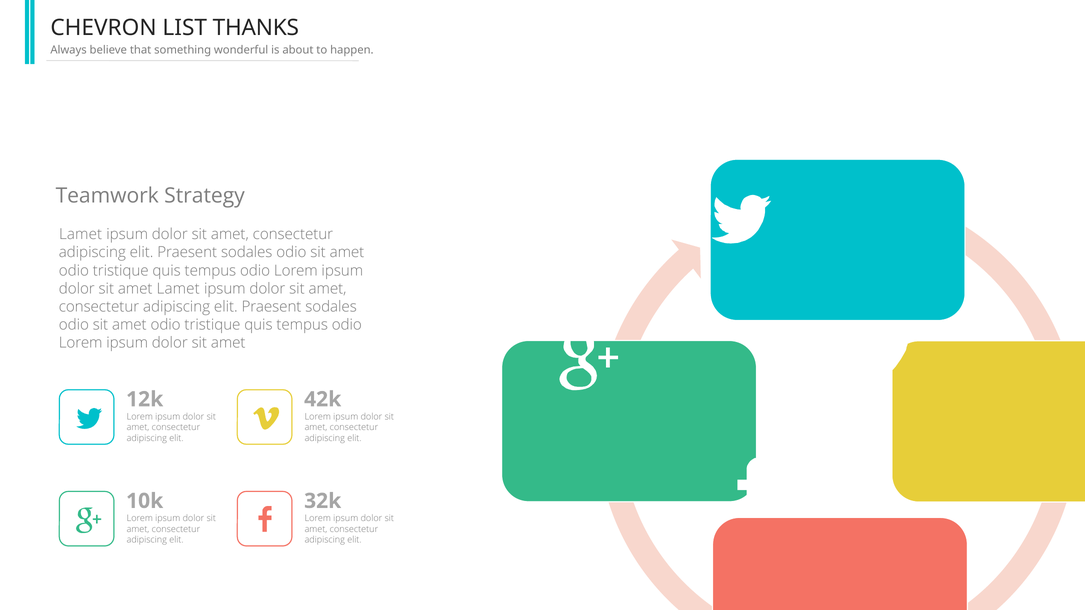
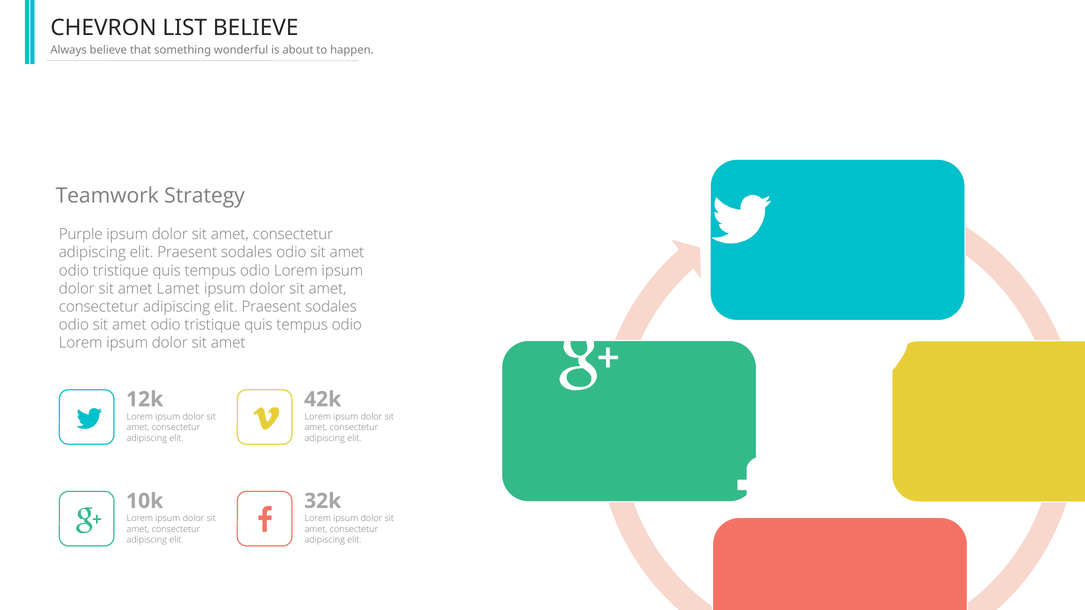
LIST THANKS: THANKS -> BELIEVE
Lamet at (81, 234): Lamet -> Purple
